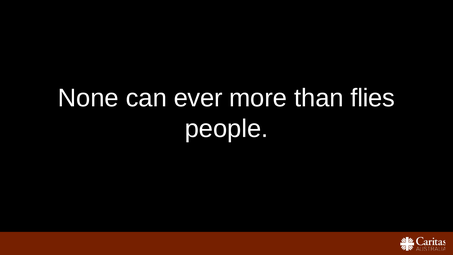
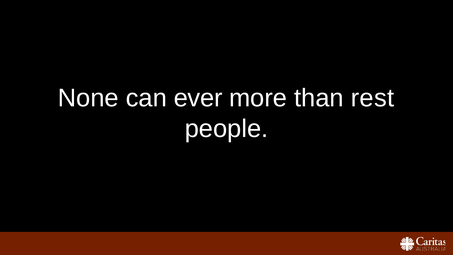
flies: flies -> rest
